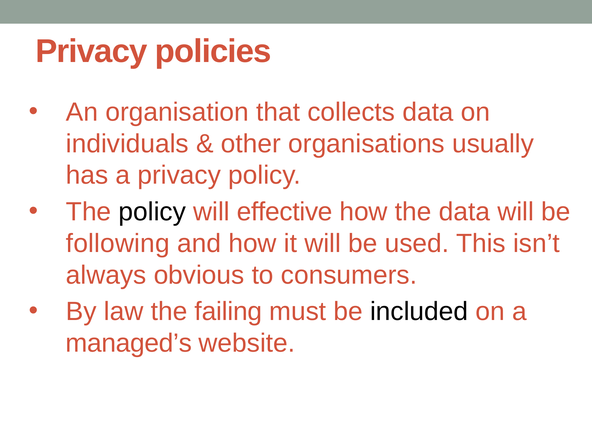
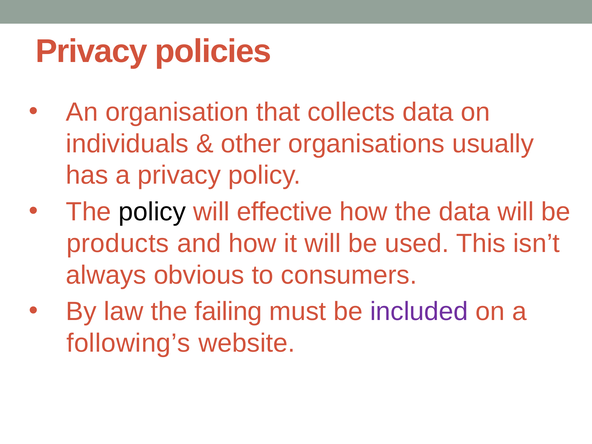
following: following -> products
included colour: black -> purple
managed’s: managed’s -> following’s
